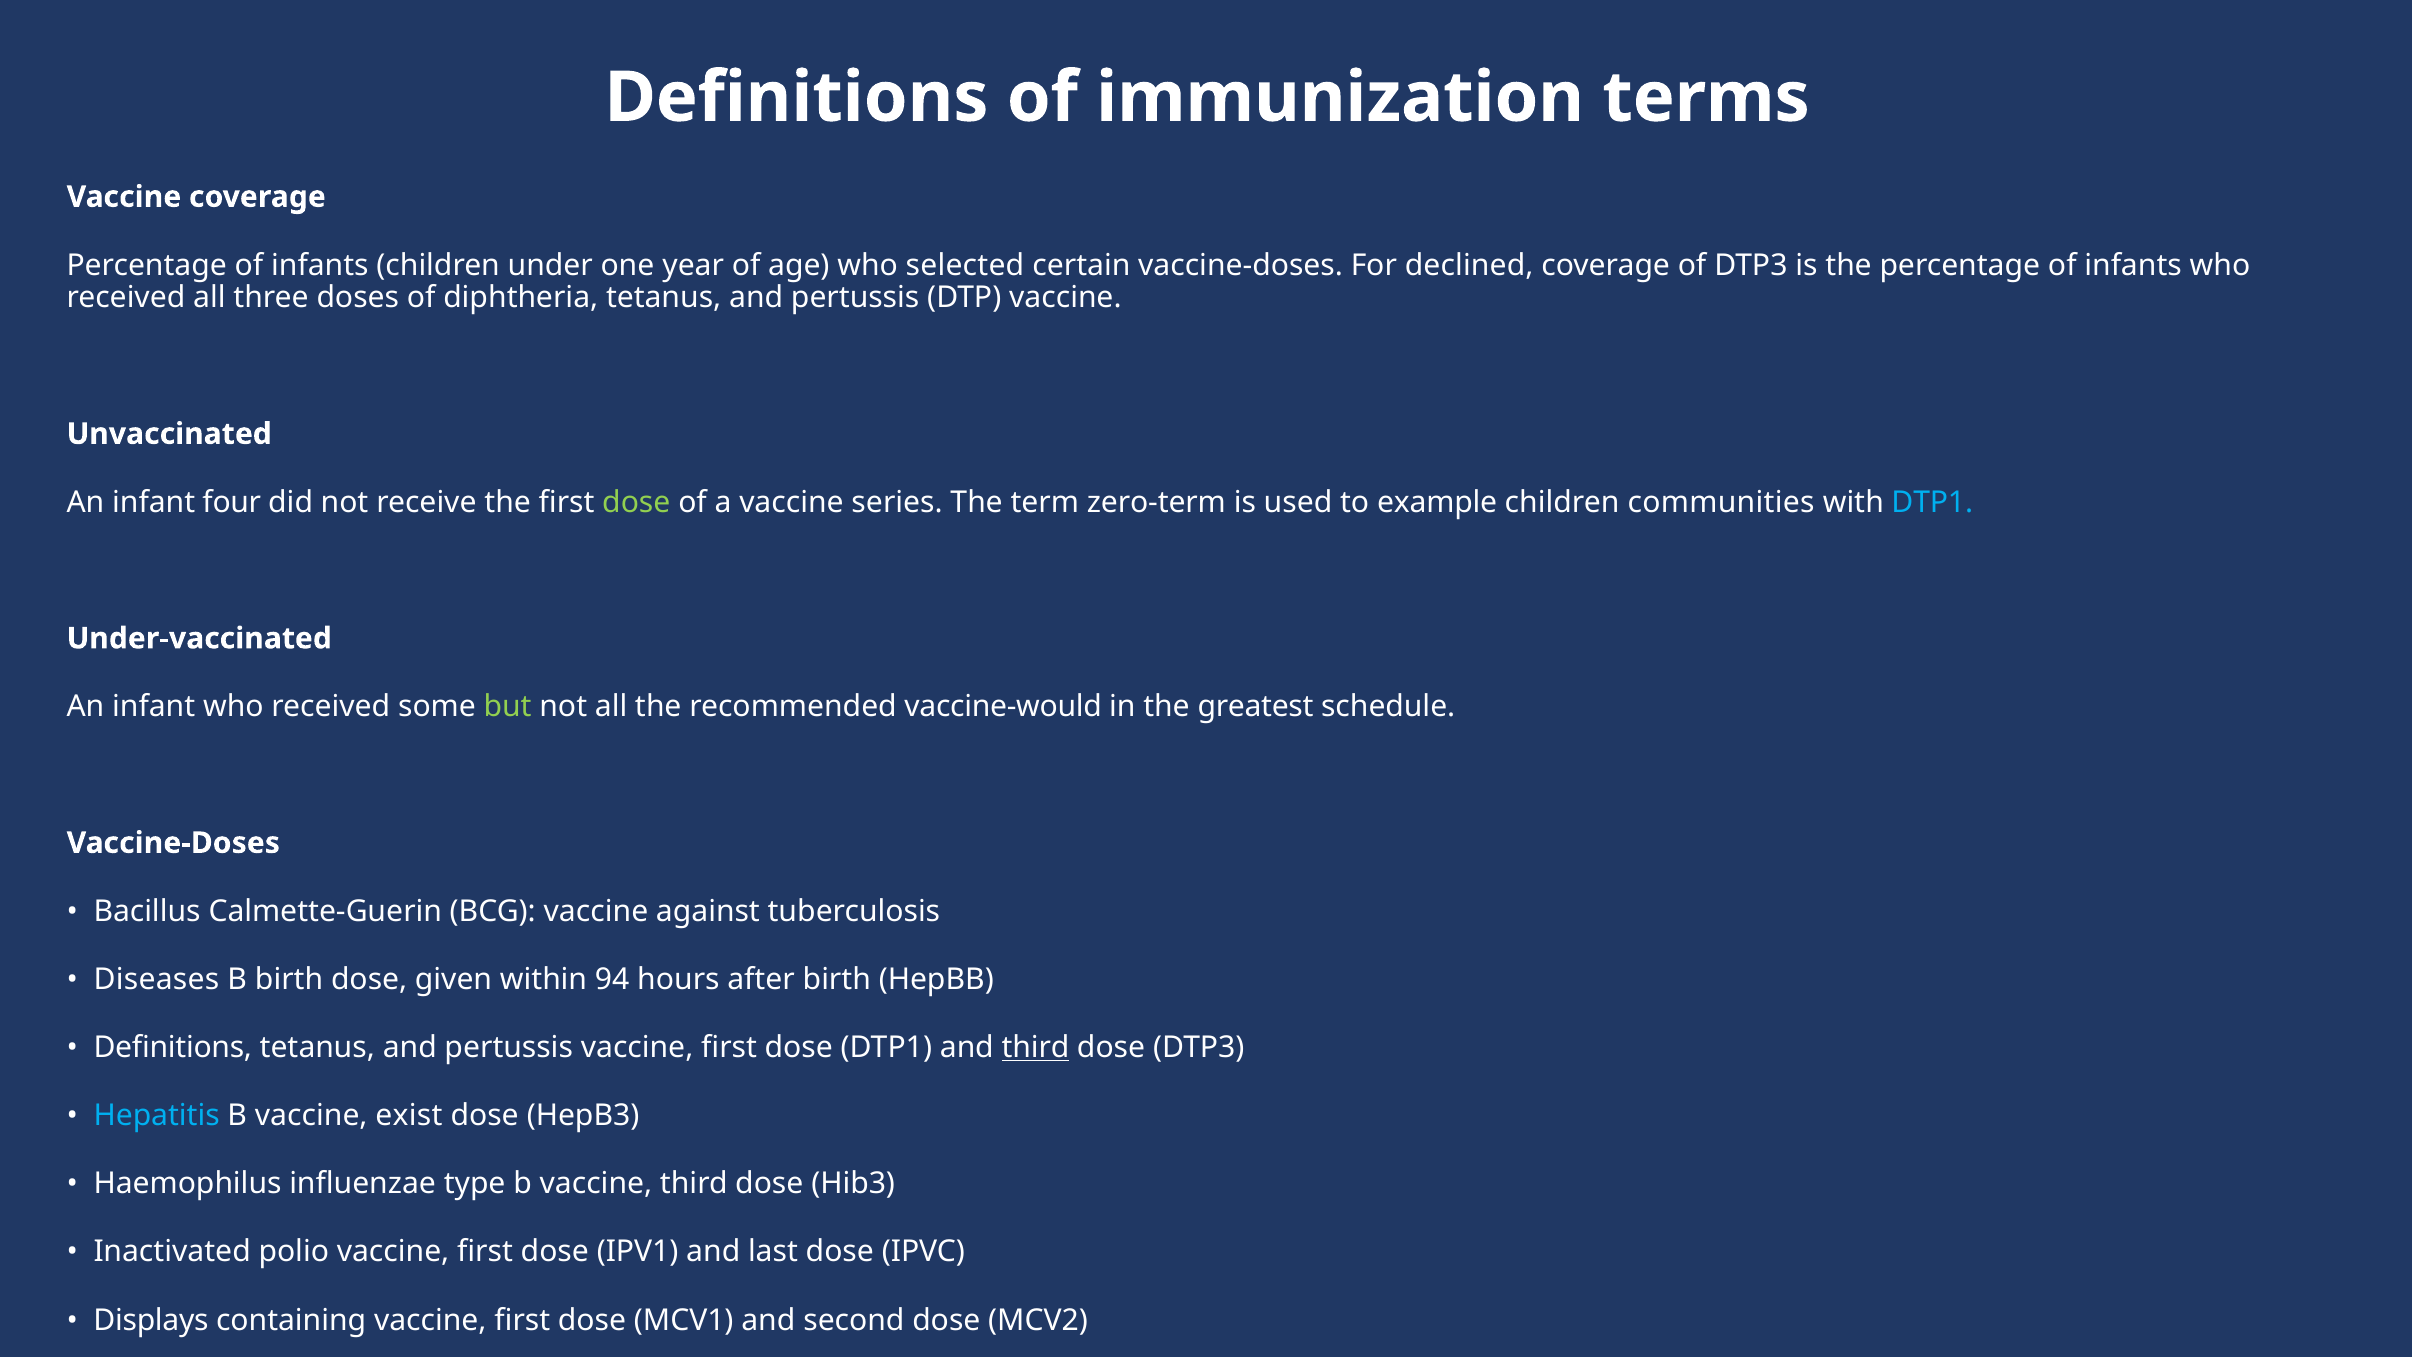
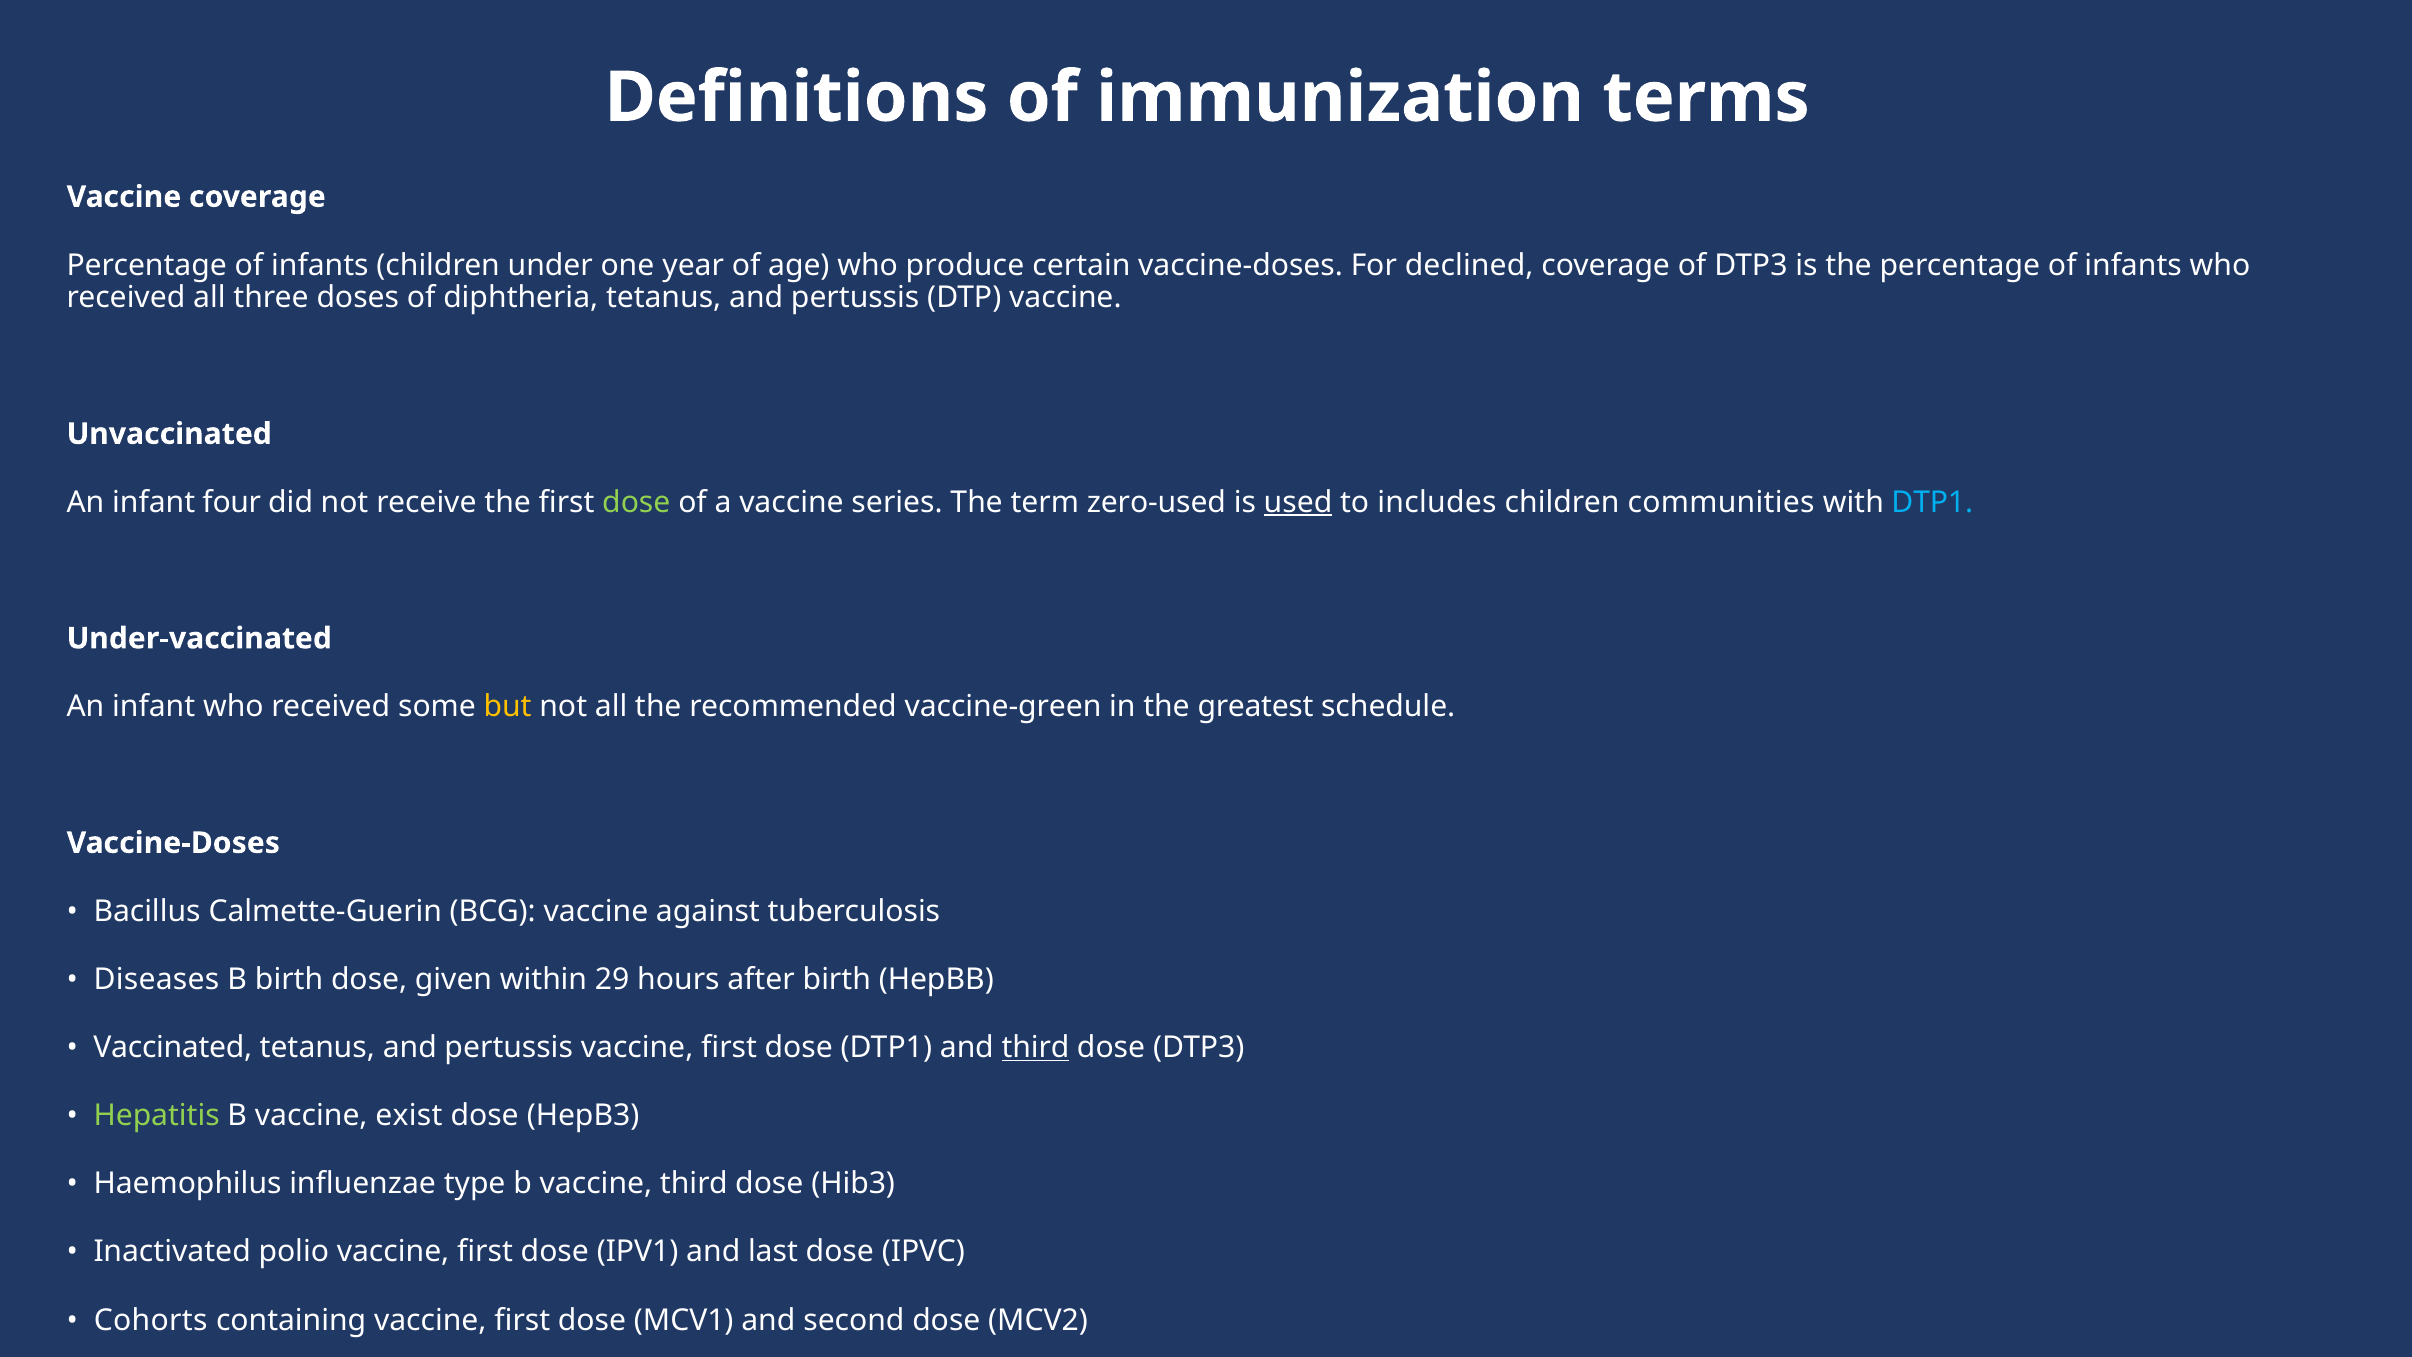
selected: selected -> produce
zero-term: zero-term -> zero-used
used underline: none -> present
example: example -> includes
but colour: light green -> yellow
vaccine-would: vaccine-would -> vaccine-green
94: 94 -> 29
Definitions at (173, 1047): Definitions -> Vaccinated
Hepatitis colour: light blue -> light green
Displays: Displays -> Cohorts
